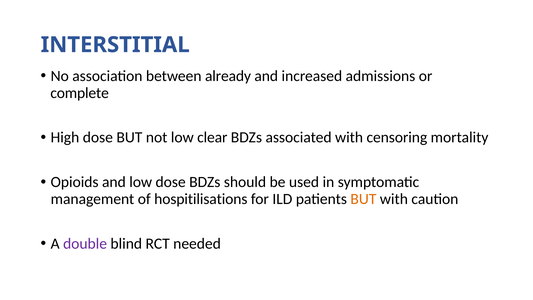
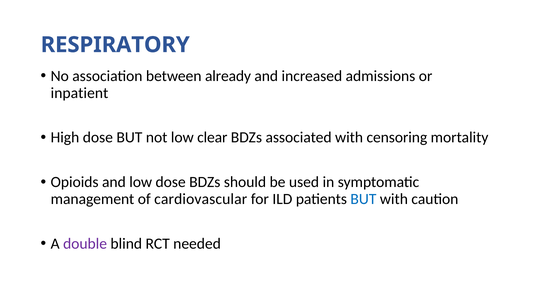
INTERSTITIAL: INTERSTITIAL -> RESPIRATORY
complete: complete -> inpatient
hospitilisations: hospitilisations -> cardiovascular
BUT at (363, 199) colour: orange -> blue
